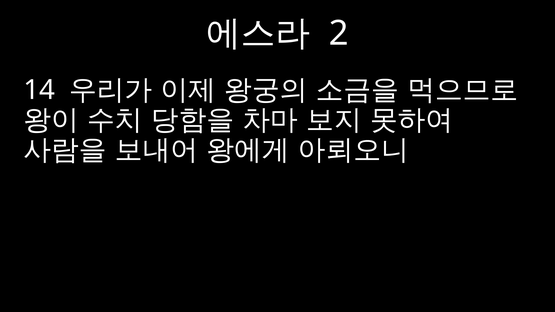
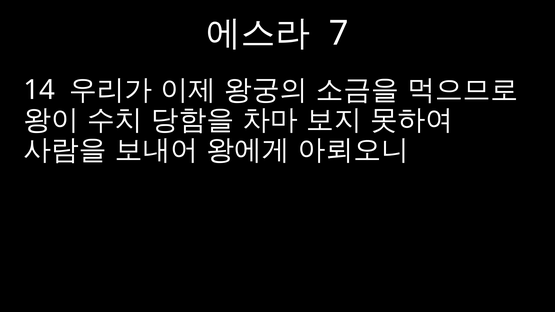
2: 2 -> 7
